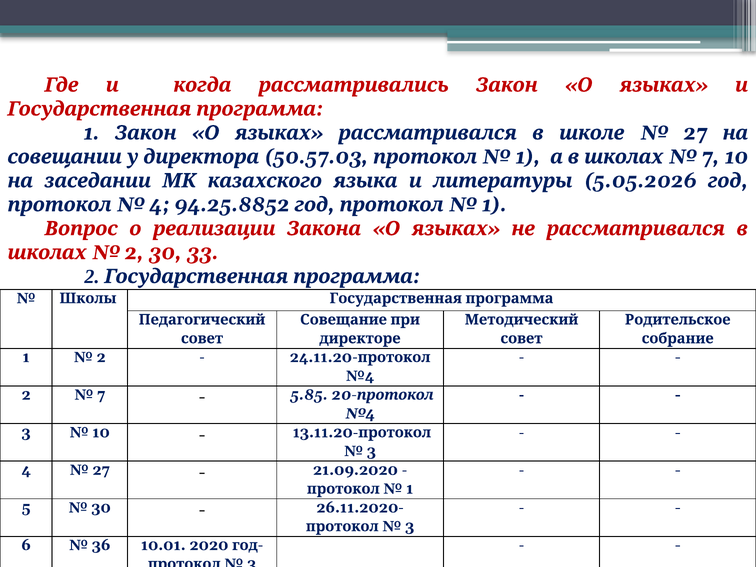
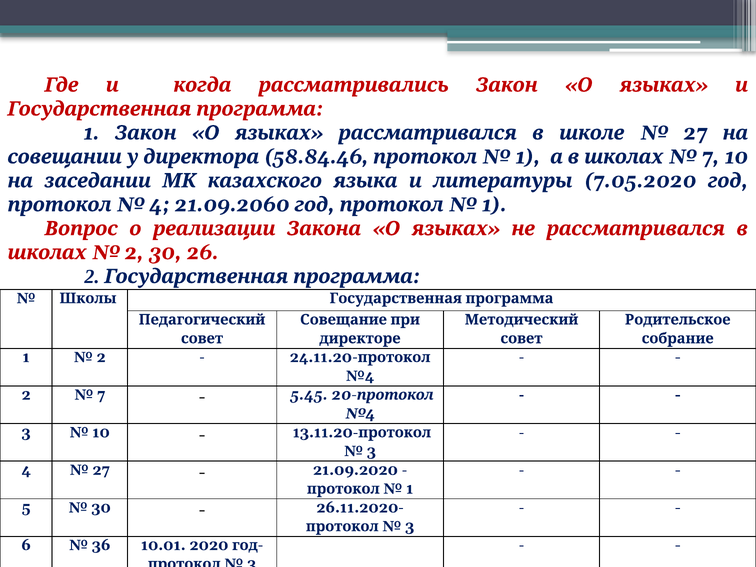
50.57.03: 50.57.03 -> 58.84.46
5.05.2026: 5.05.2026 -> 7.05.2020
94.25.8852: 94.25.8852 -> 21.09.2060
33: 33 -> 26
5.85: 5.85 -> 5.45
